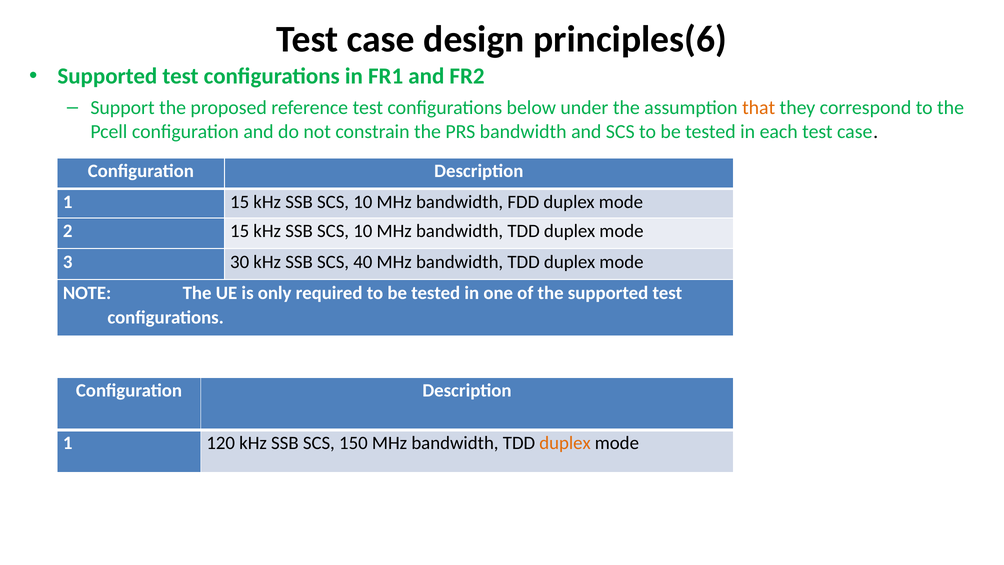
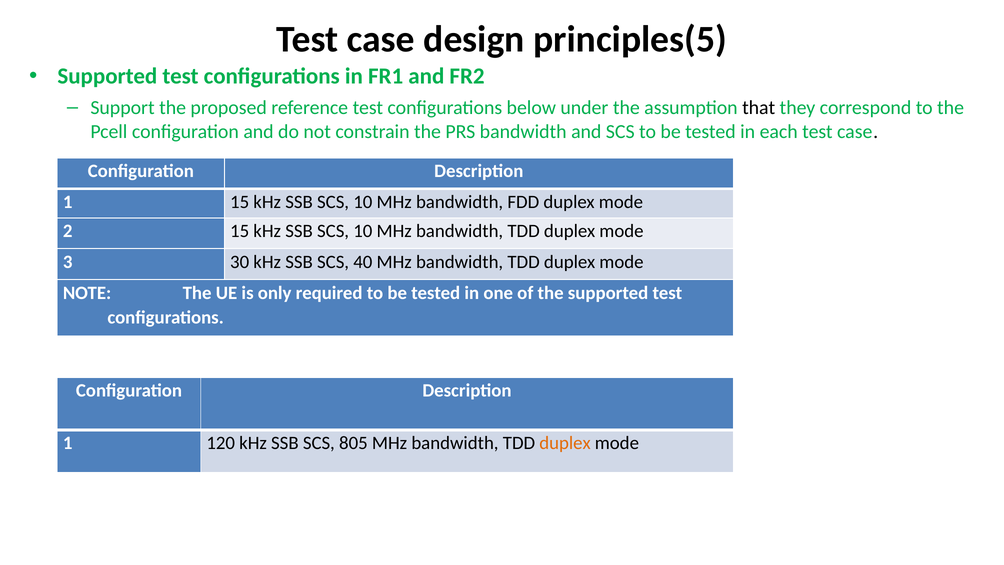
principles(6: principles(6 -> principles(5
that colour: orange -> black
150: 150 -> 805
